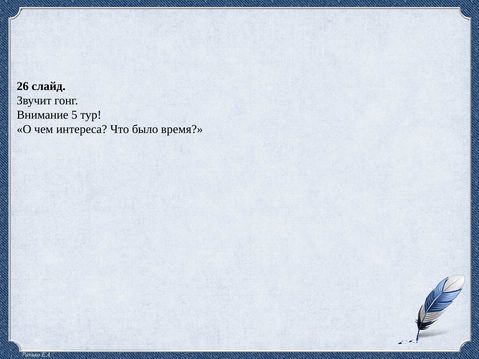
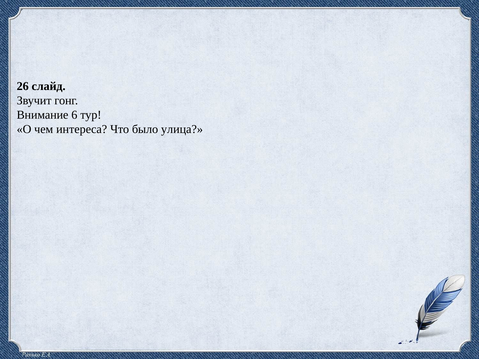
5: 5 -> 6
время: время -> улица
